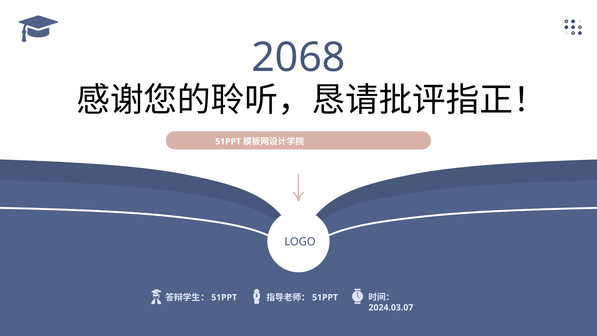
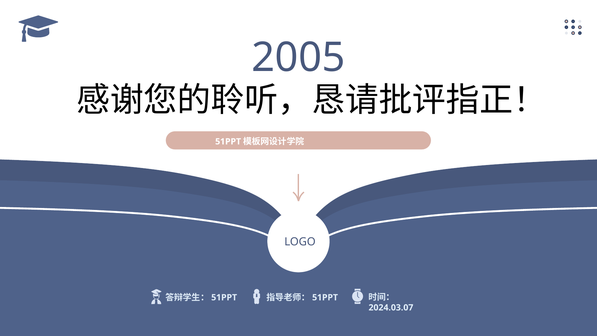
2068: 2068 -> 2005
